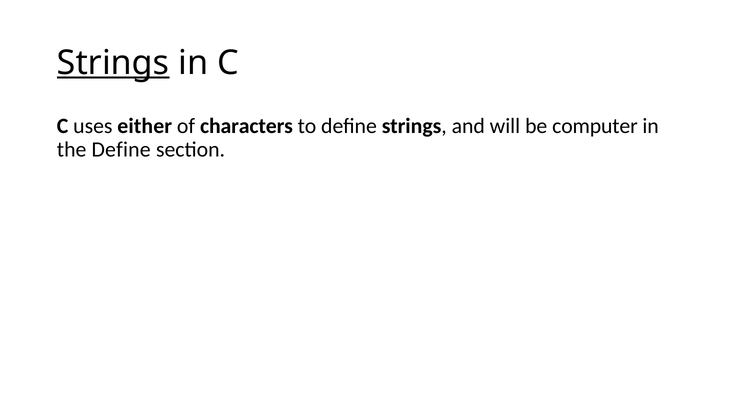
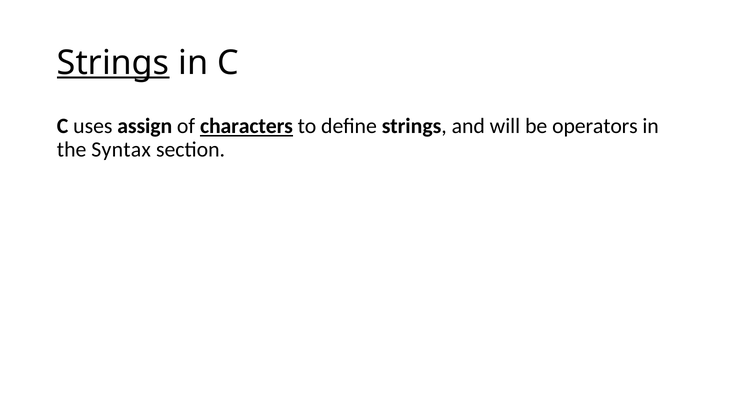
either: either -> assign
characters underline: none -> present
computer: computer -> operators
the Define: Define -> Syntax
